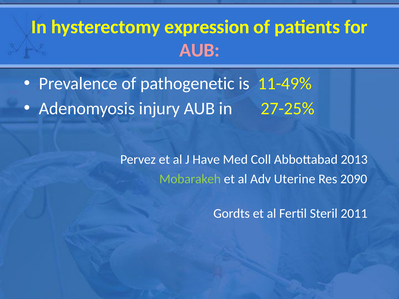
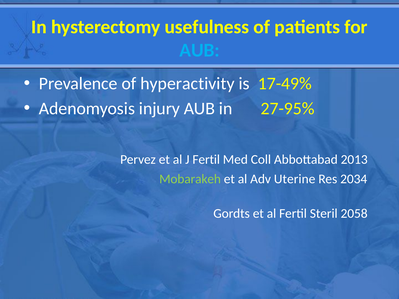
expression: expression -> usefulness
AUB at (200, 50) colour: pink -> light blue
pathogenetic: pathogenetic -> hyperactivity
11-49%: 11-49% -> 17-49%
27-25%: 27-25% -> 27-95%
J Have: Have -> Fertil
2090: 2090 -> 2034
2011: 2011 -> 2058
